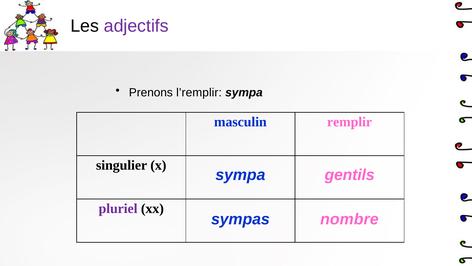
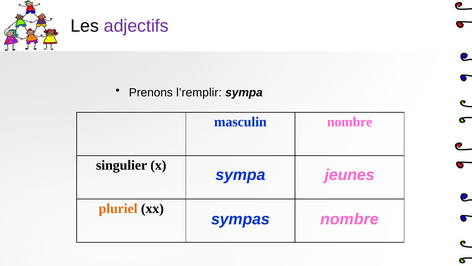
masculin remplir: remplir -> nombre
gentils: gentils -> jeunes
pluriel colour: purple -> orange
